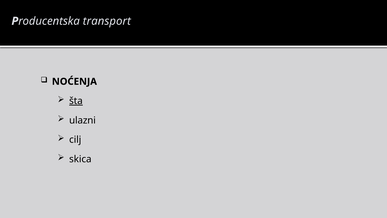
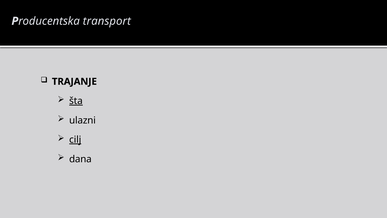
NOĆENJA: NOĆENJA -> TRAJANJE
cilj underline: none -> present
skica: skica -> dana
